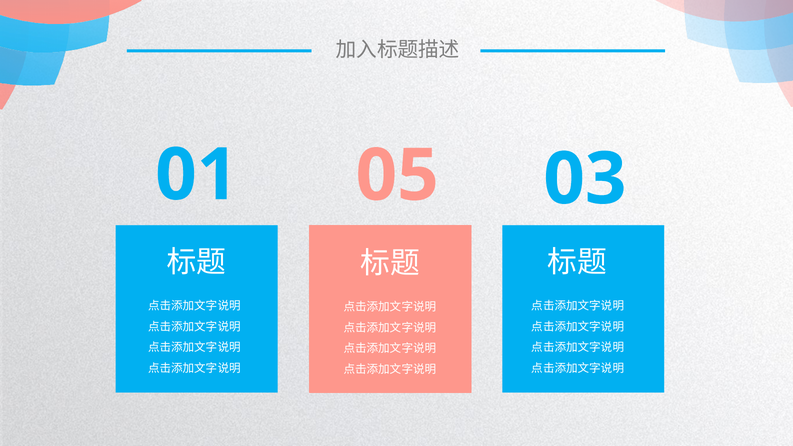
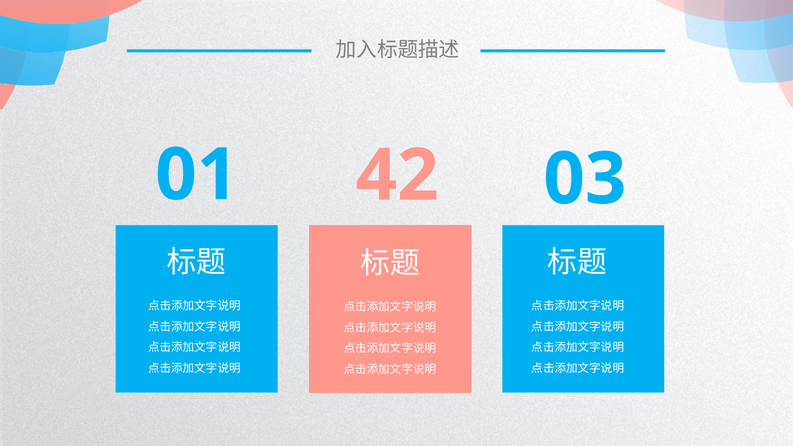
05: 05 -> 42
